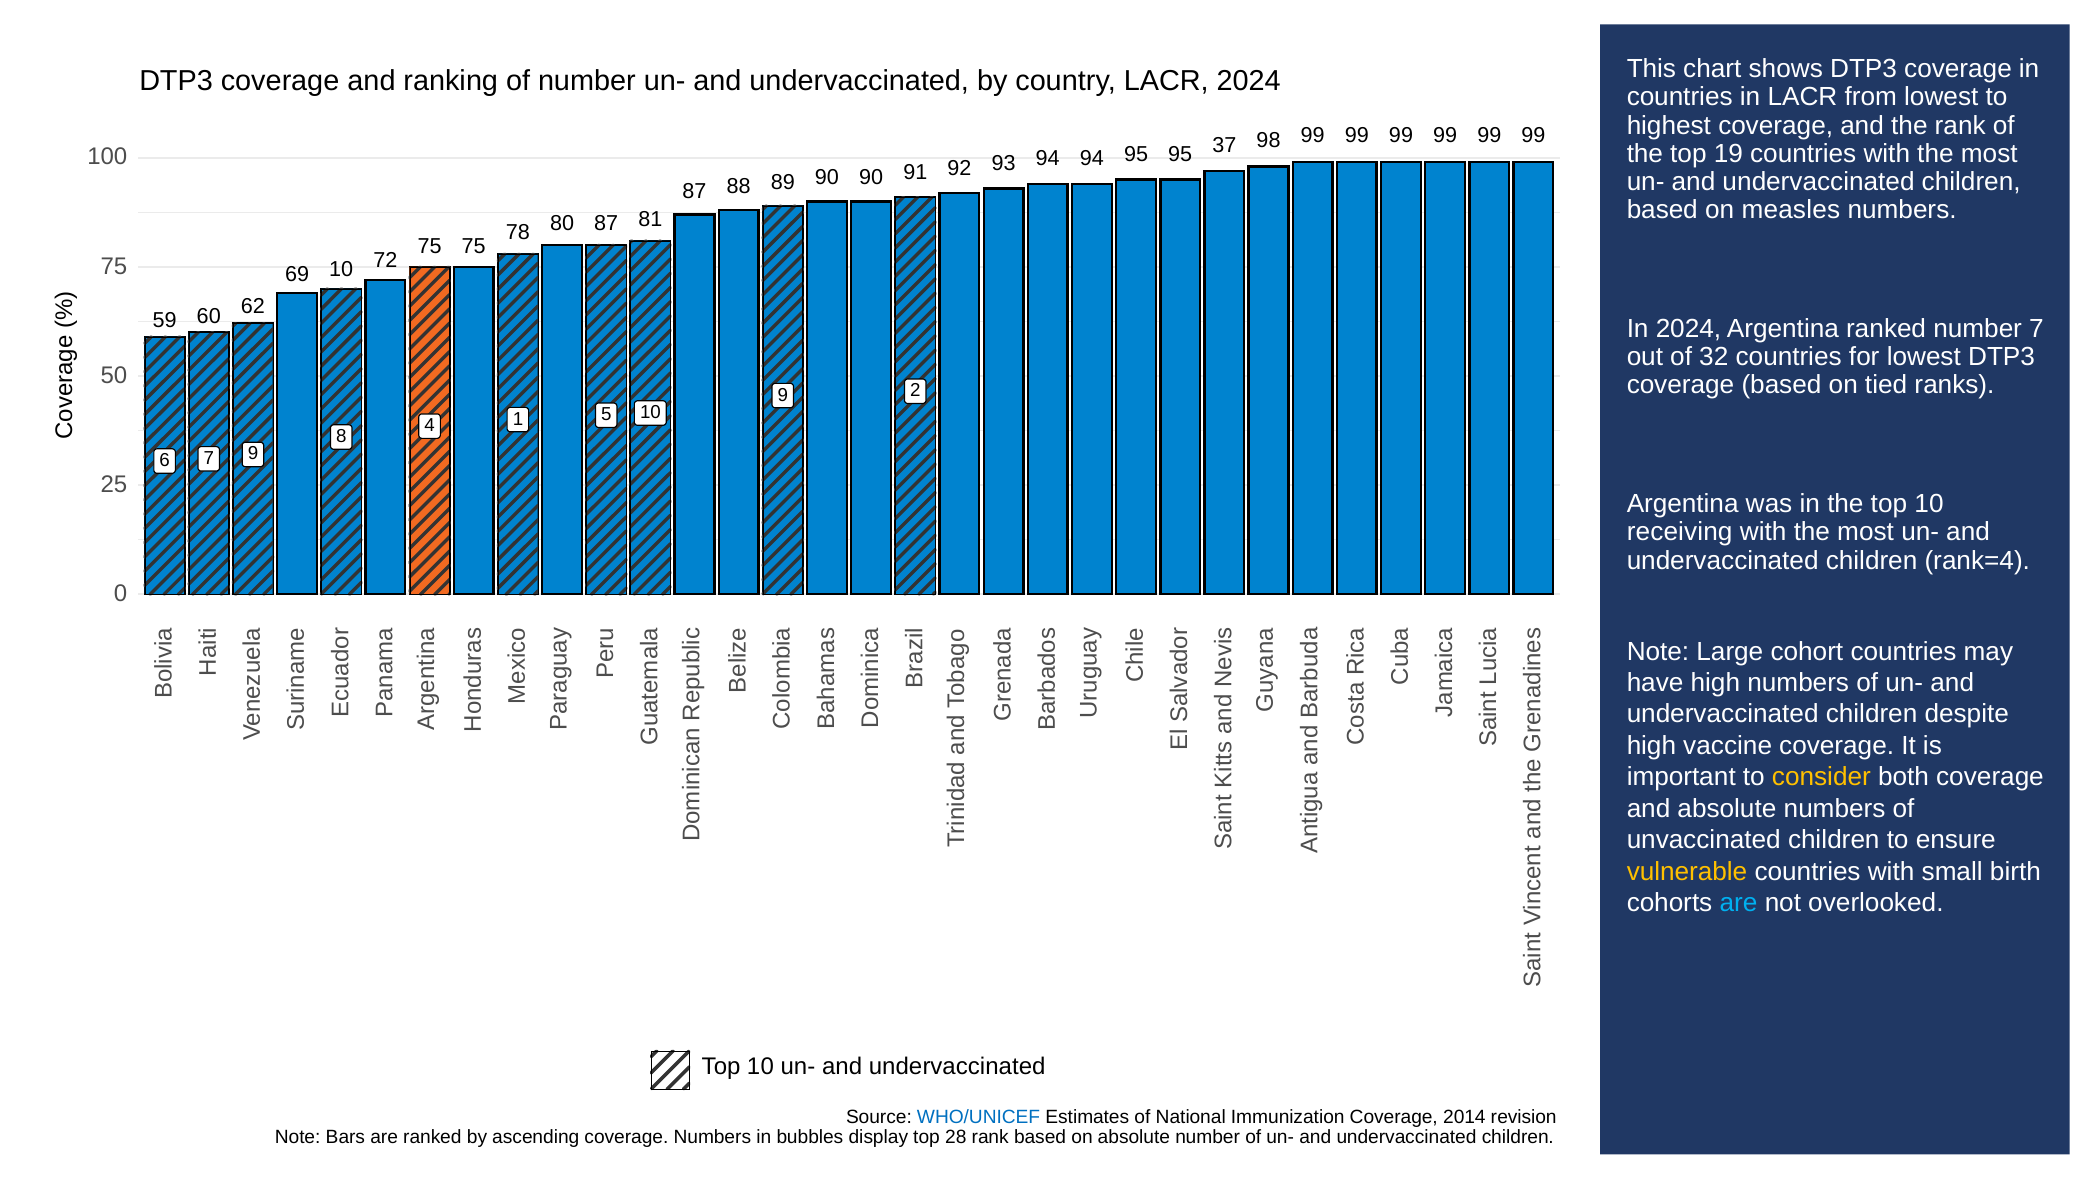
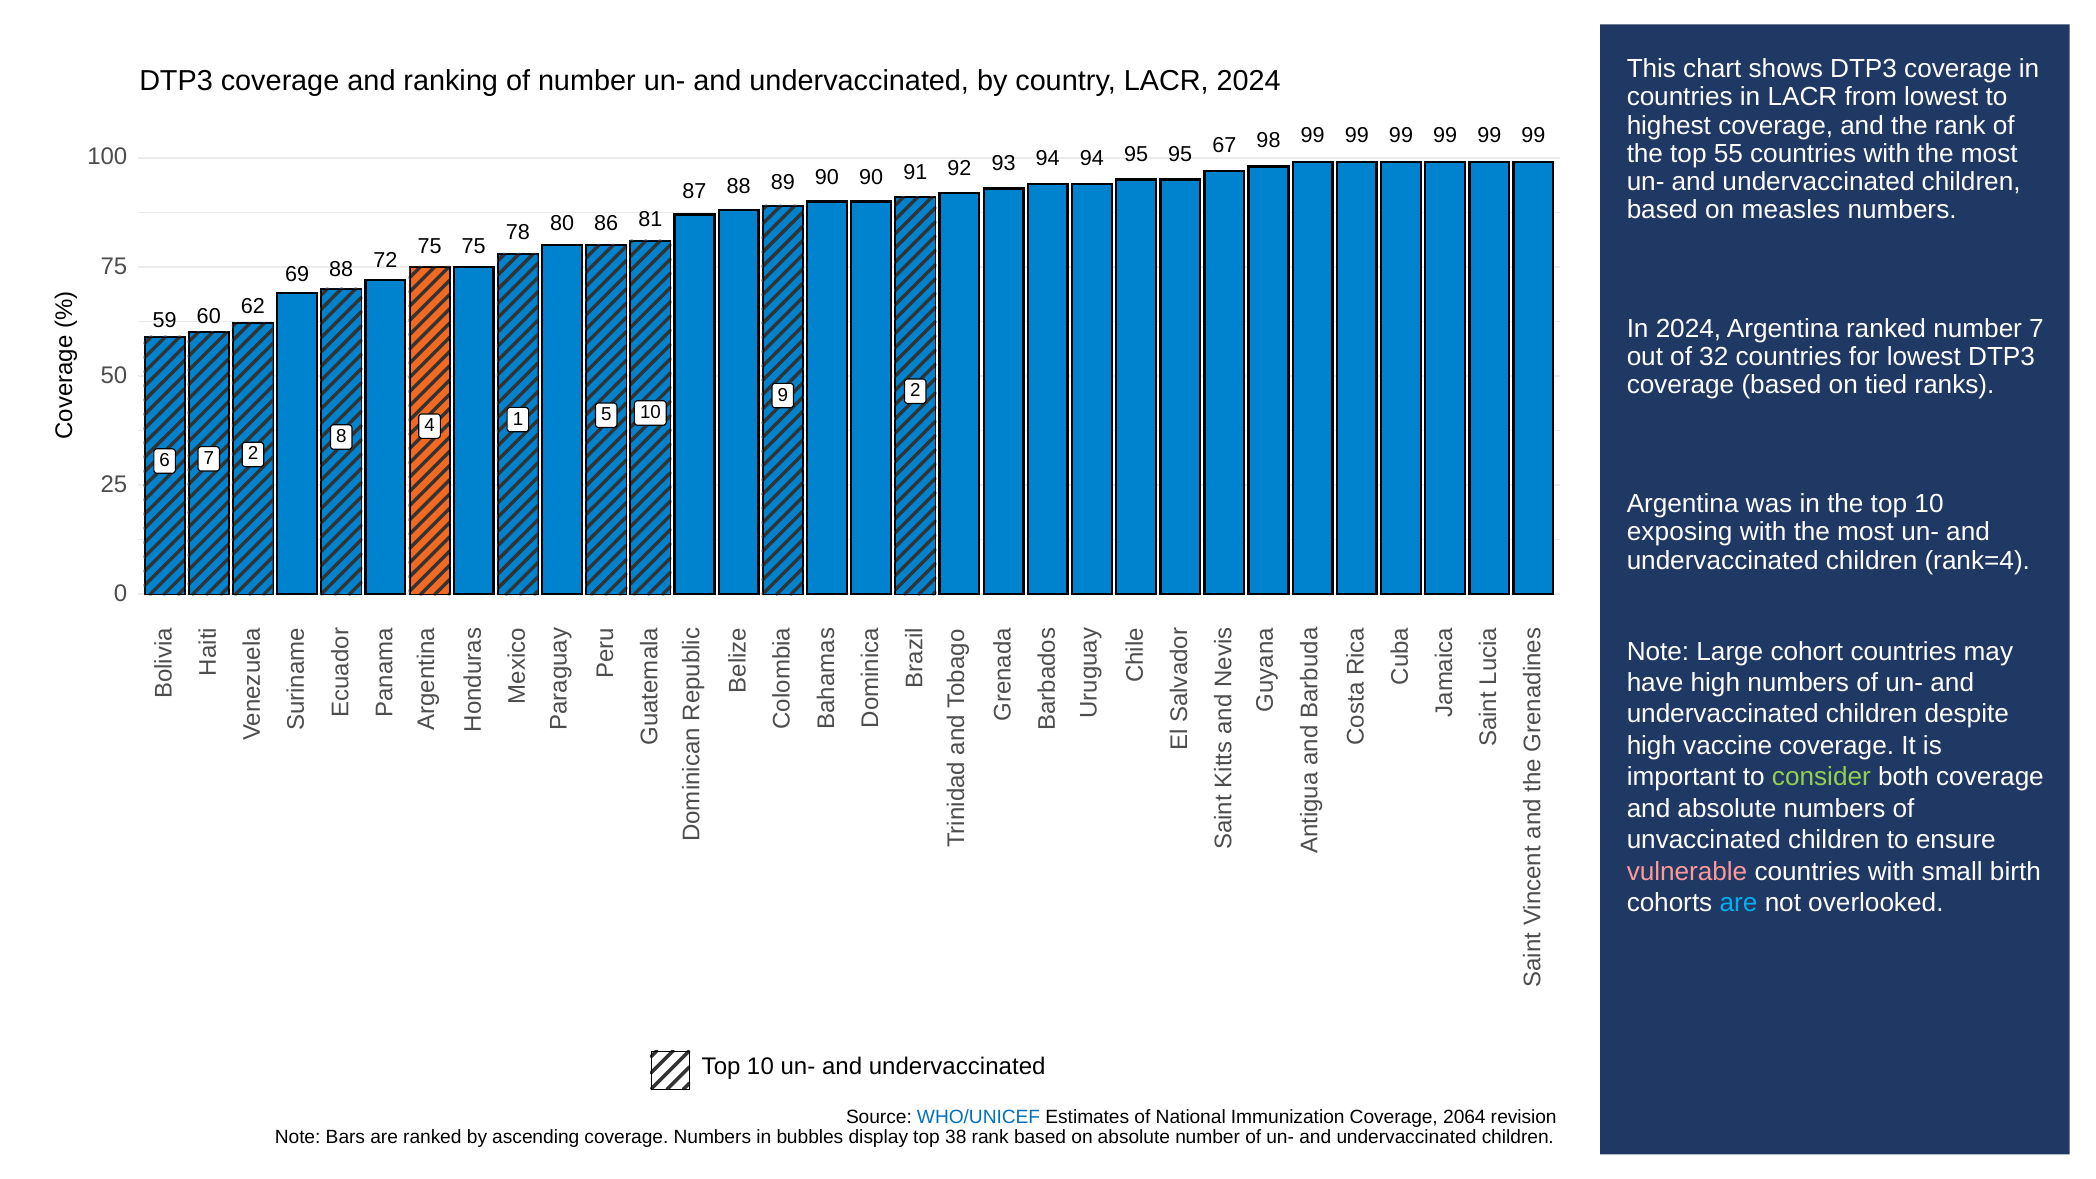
19: 19 -> 55
37: 37 -> 67
78 87: 87 -> 86
69 10: 10 -> 88
7 9: 9 -> 2
receiving: receiving -> exposing
consider colour: yellow -> light green
vulnerable colour: yellow -> pink
2014: 2014 -> 2064
28: 28 -> 38
